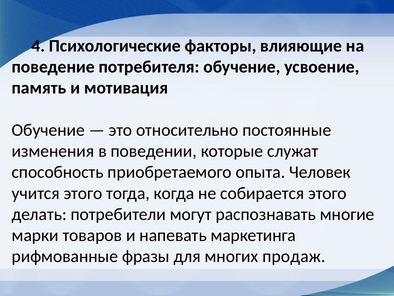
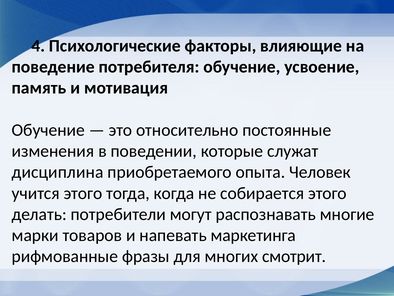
способность: способность -> дисциплина
продаж: продаж -> смотрит
